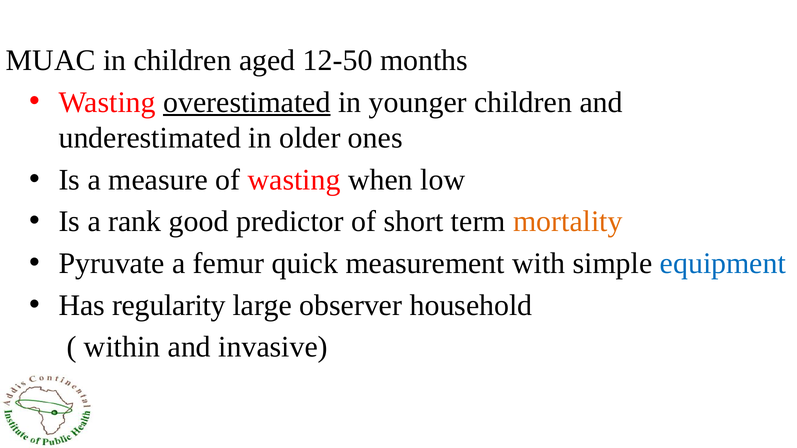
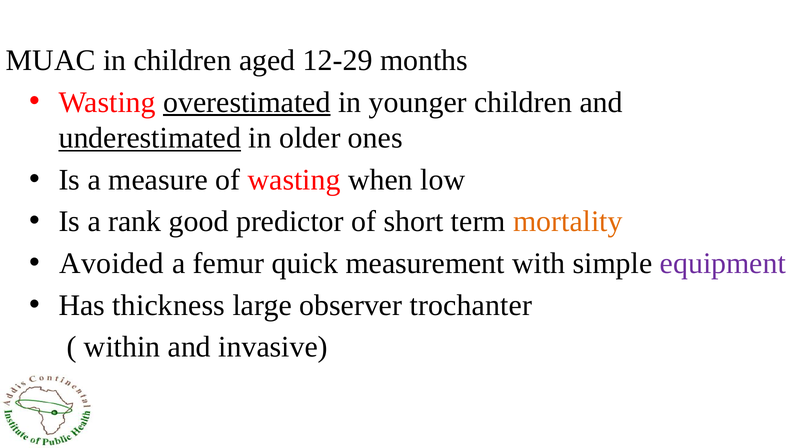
12-50: 12-50 -> 12-29
underestimated underline: none -> present
Pyruvate: Pyruvate -> Avoided
equipment colour: blue -> purple
regularity: regularity -> thickness
household: household -> trochanter
